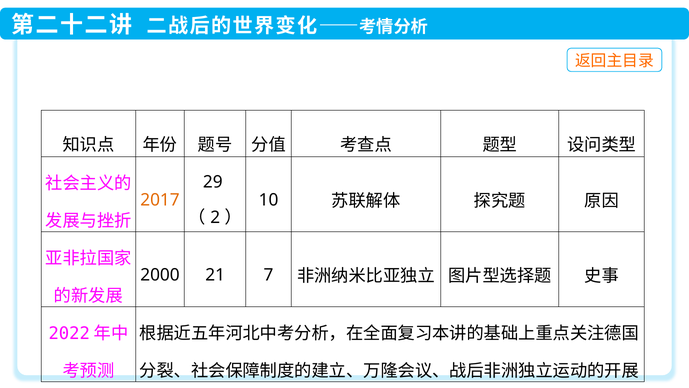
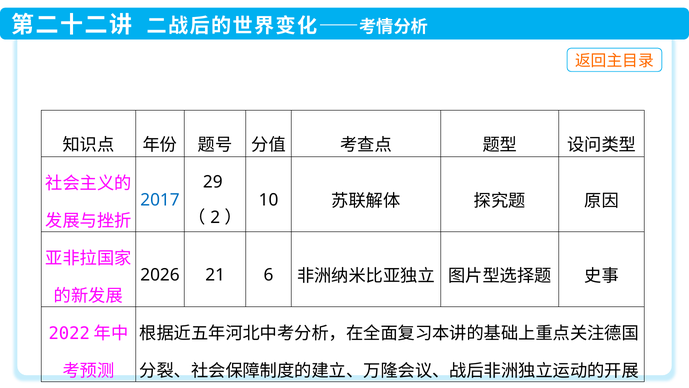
2017 colour: orange -> blue
2000: 2000 -> 2026
7: 7 -> 6
